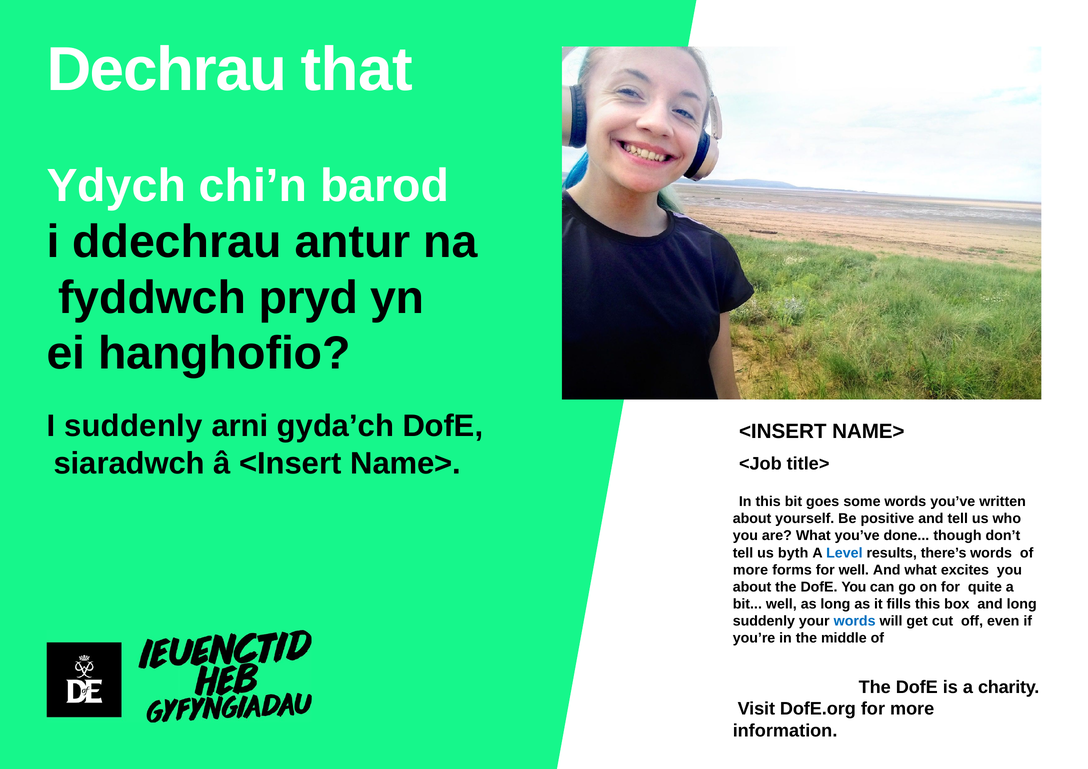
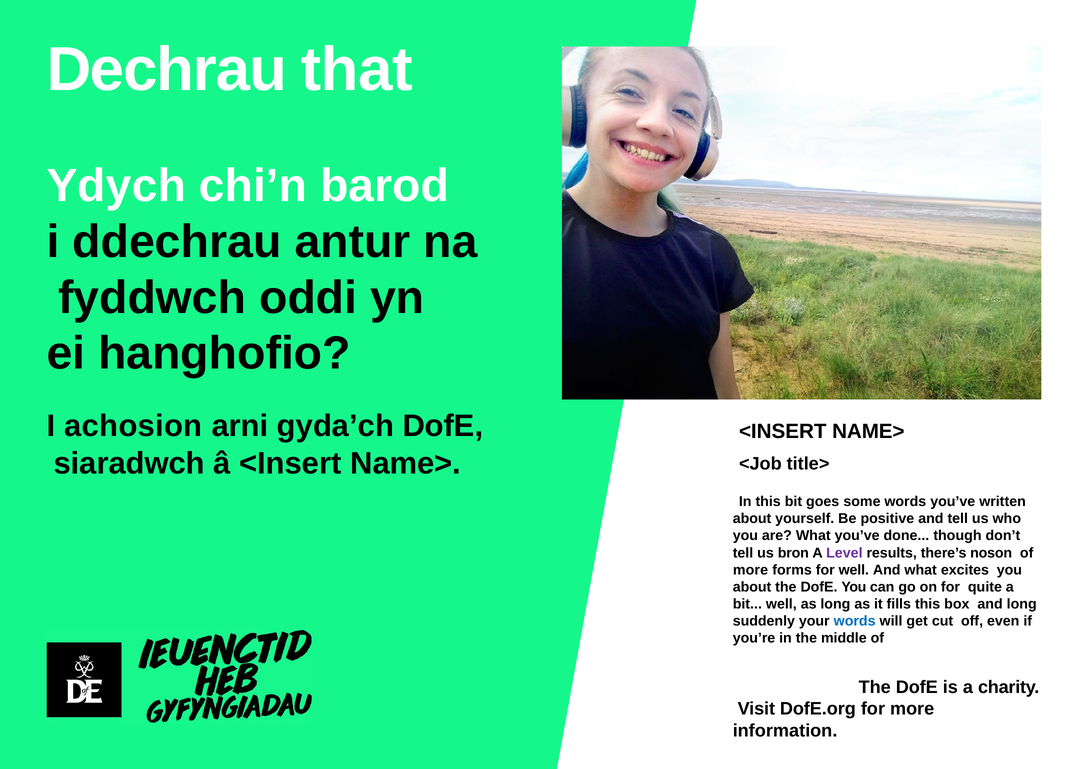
pryd: pryd -> oddi
I suddenly: suddenly -> achosion
byth: byth -> bron
Level colour: blue -> purple
there’s words: words -> noson
